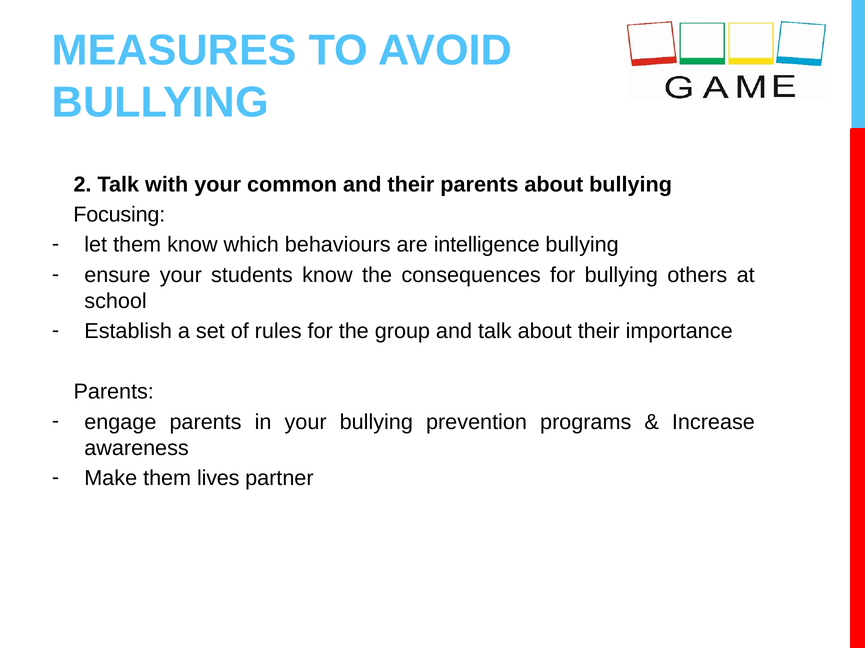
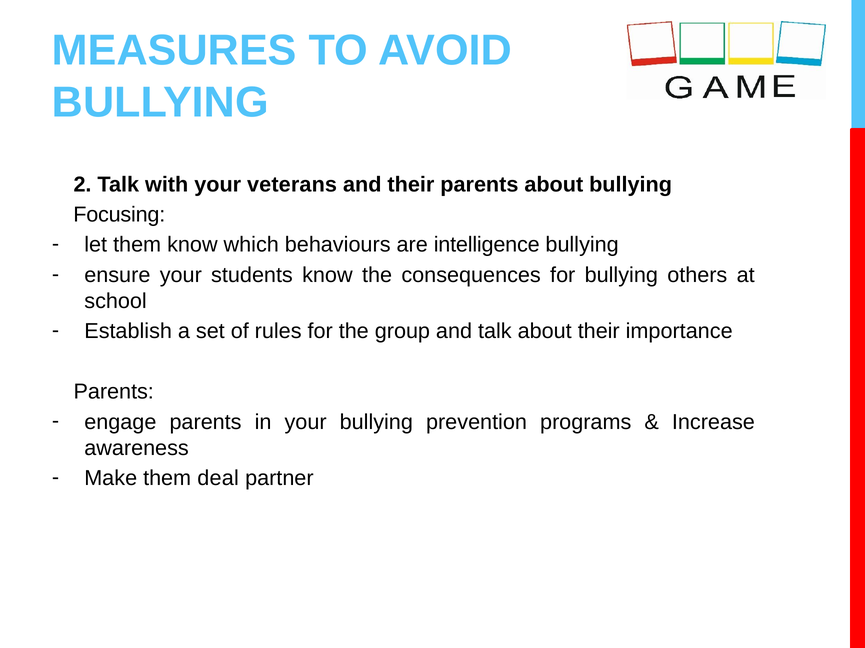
common: common -> veterans
lives: lives -> deal
